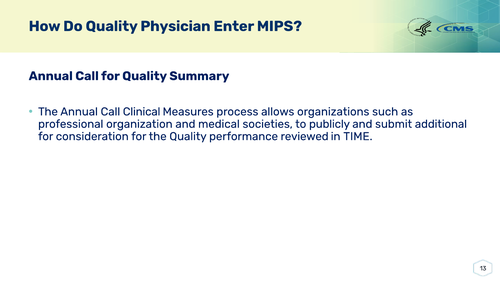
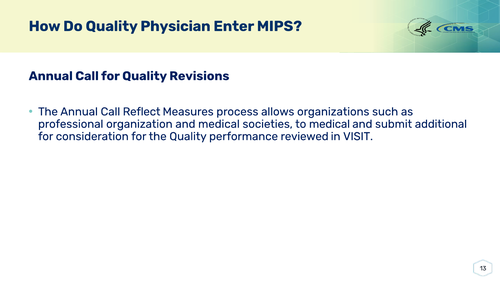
Summary: Summary -> Revisions
Clinical: Clinical -> Reflect
to publicly: publicly -> medical
TIME: TIME -> VISIT
